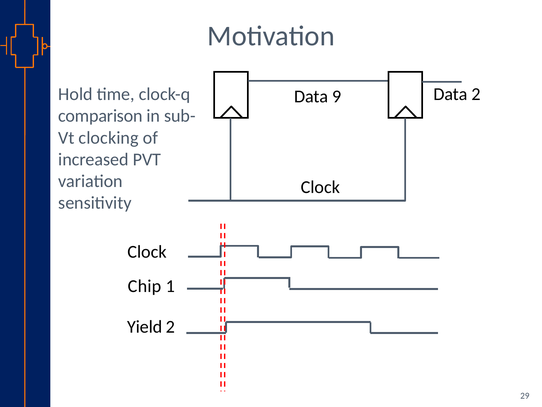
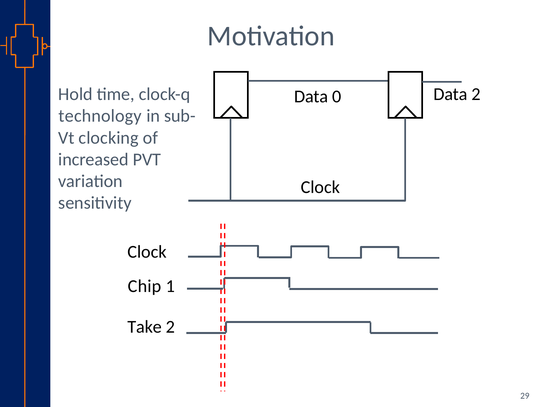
9: 9 -> 0
comparison: comparison -> technology
Yield: Yield -> Take
